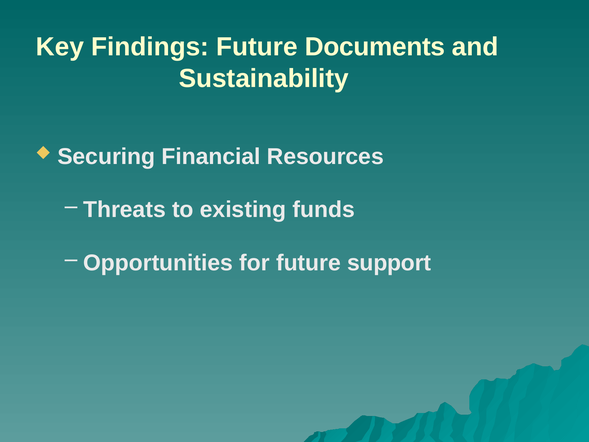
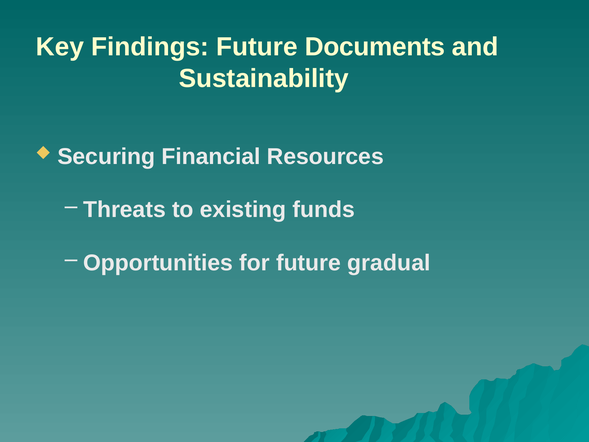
support: support -> gradual
